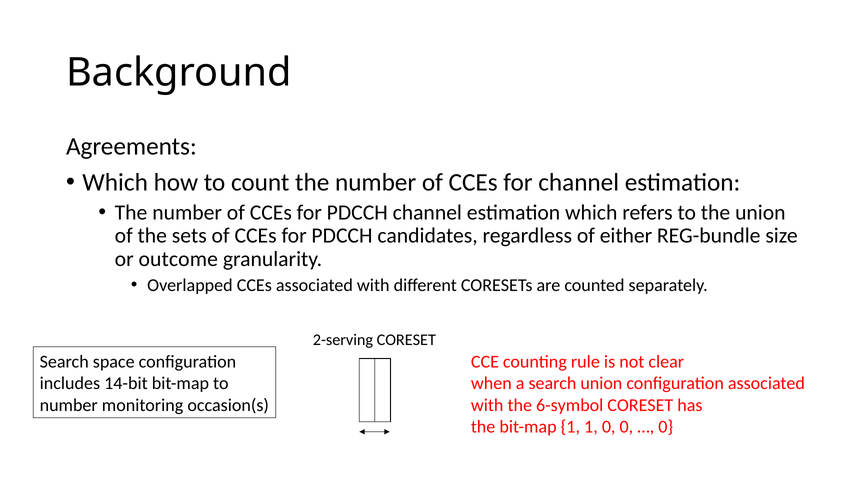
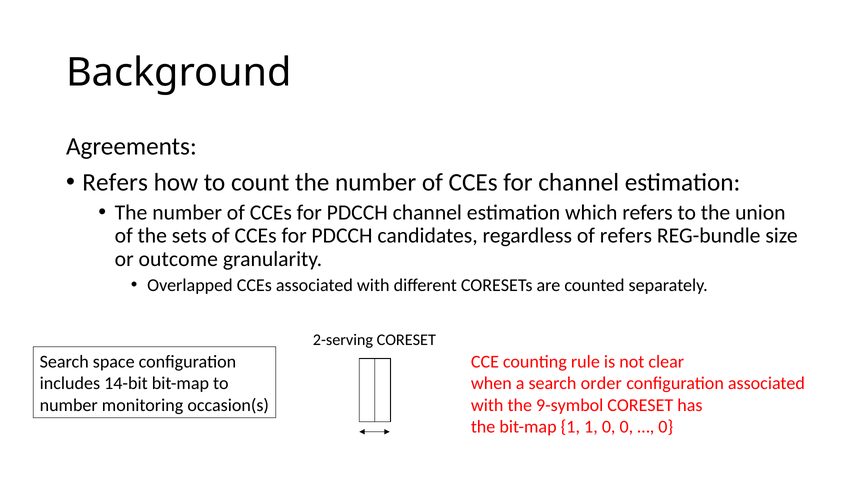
Which at (115, 183): Which -> Refers
of either: either -> refers
search union: union -> order
6-symbol: 6-symbol -> 9-symbol
